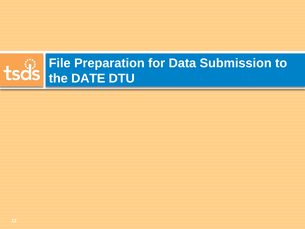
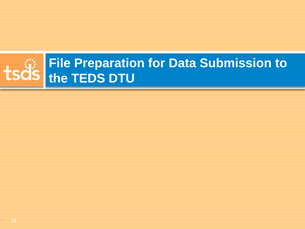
DATE: DATE -> TEDS
